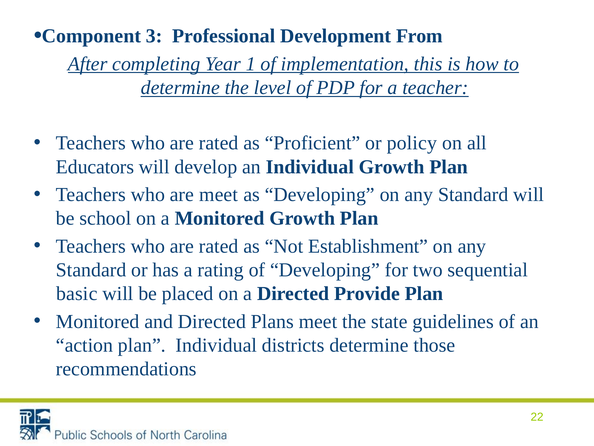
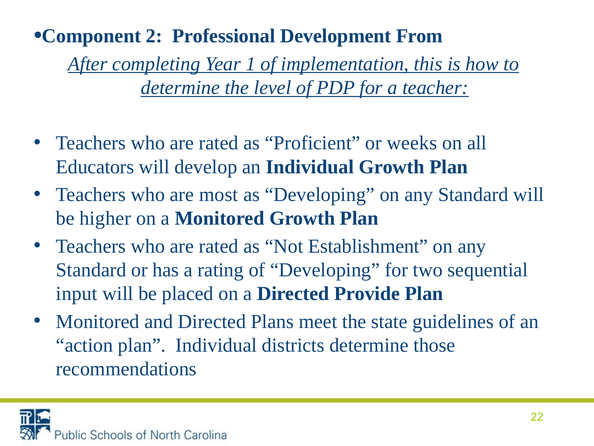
3: 3 -> 2
policy: policy -> weeks
are meet: meet -> most
school: school -> higher
basic: basic -> input
